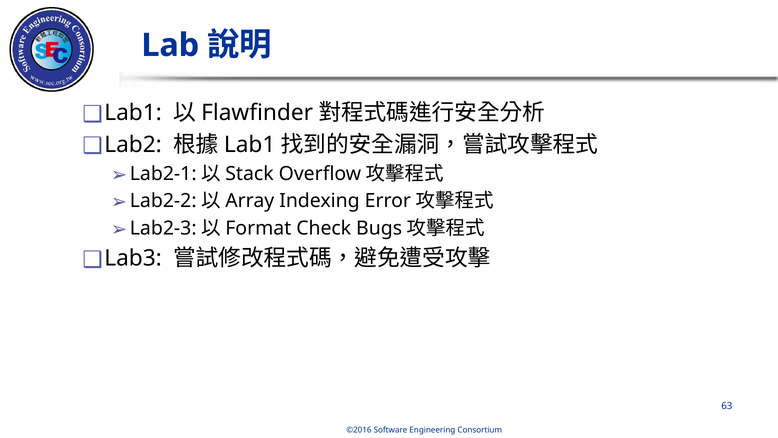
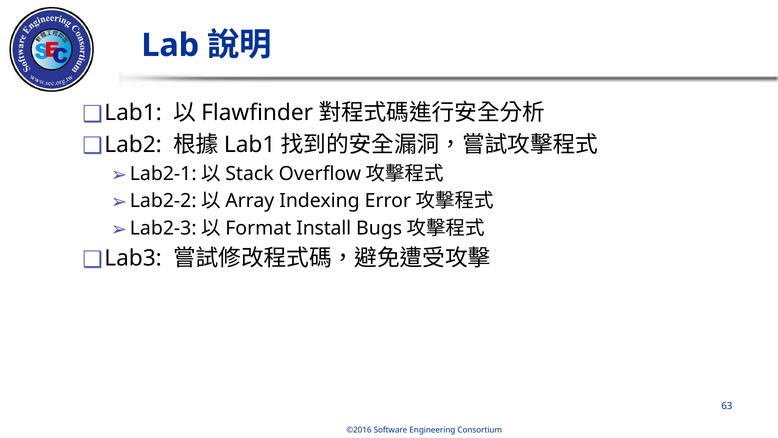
Check: Check -> Install
